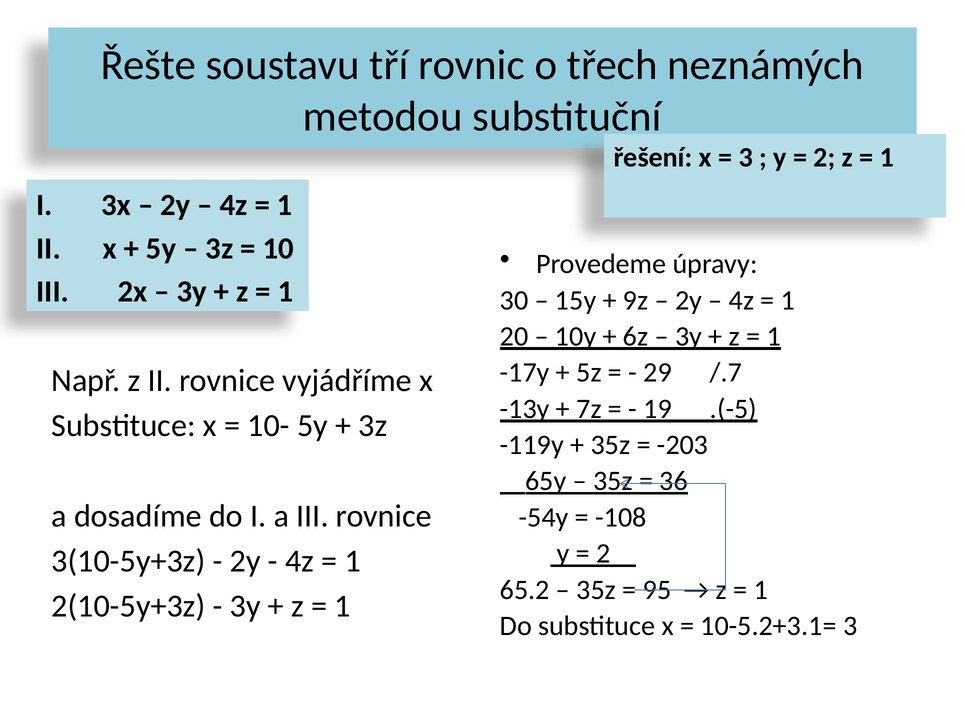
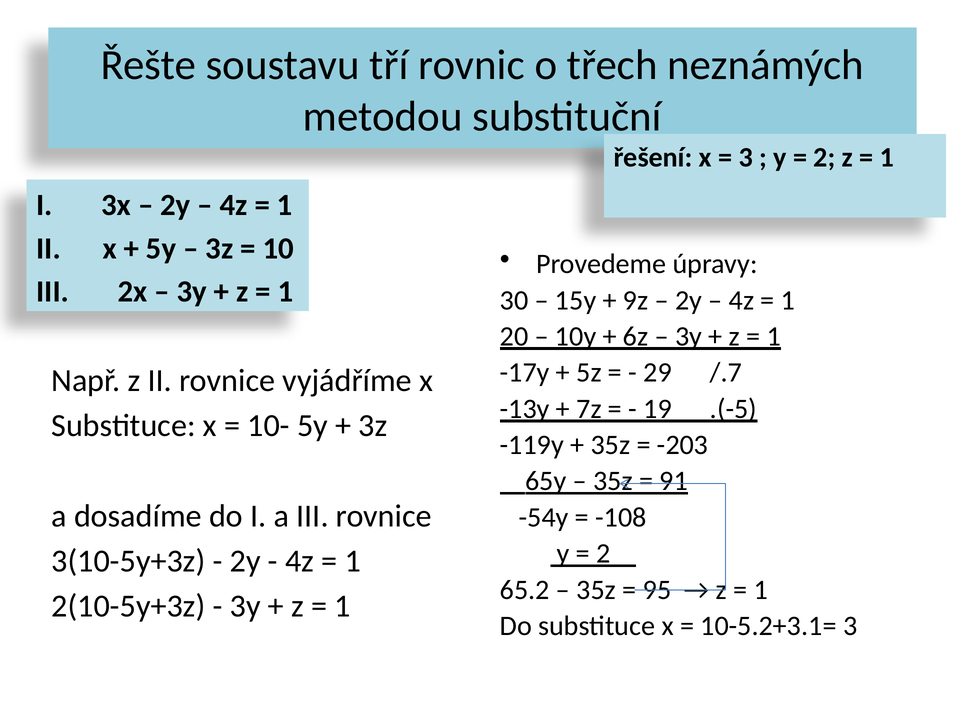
36: 36 -> 91
